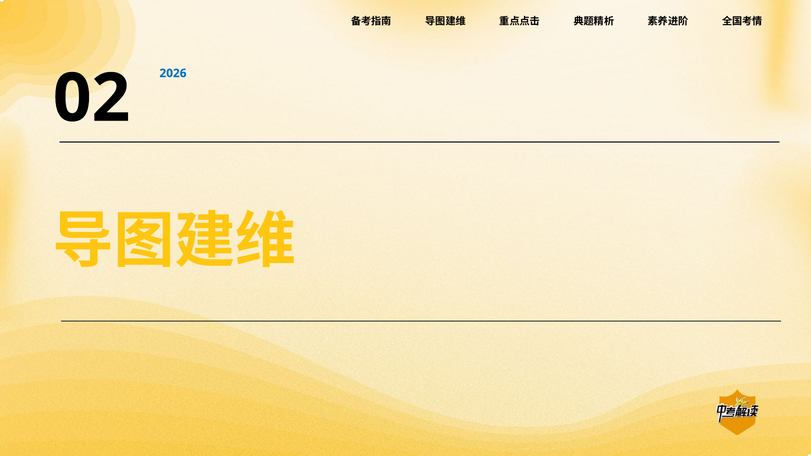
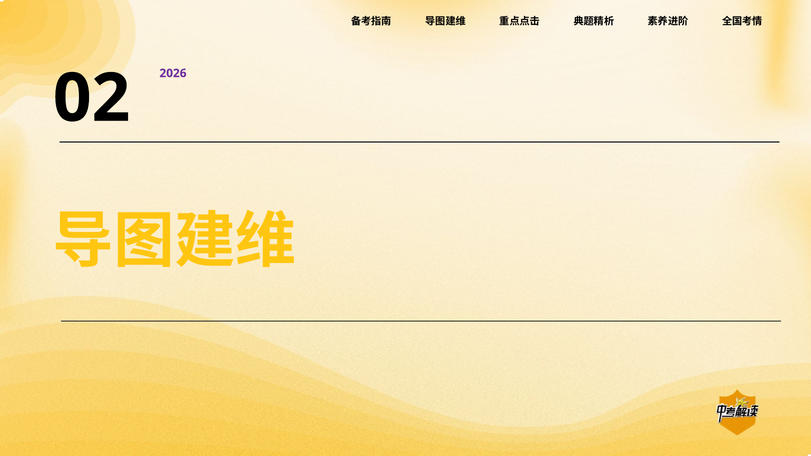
2026 colour: blue -> purple
